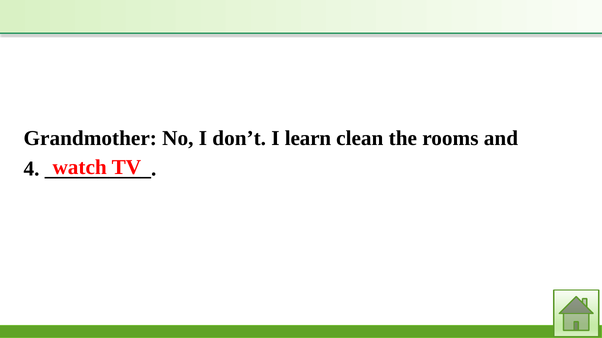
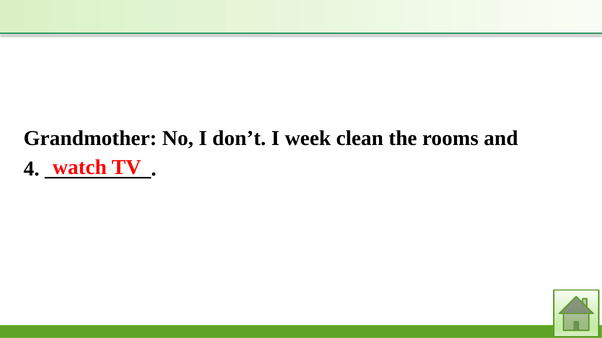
learn: learn -> week
